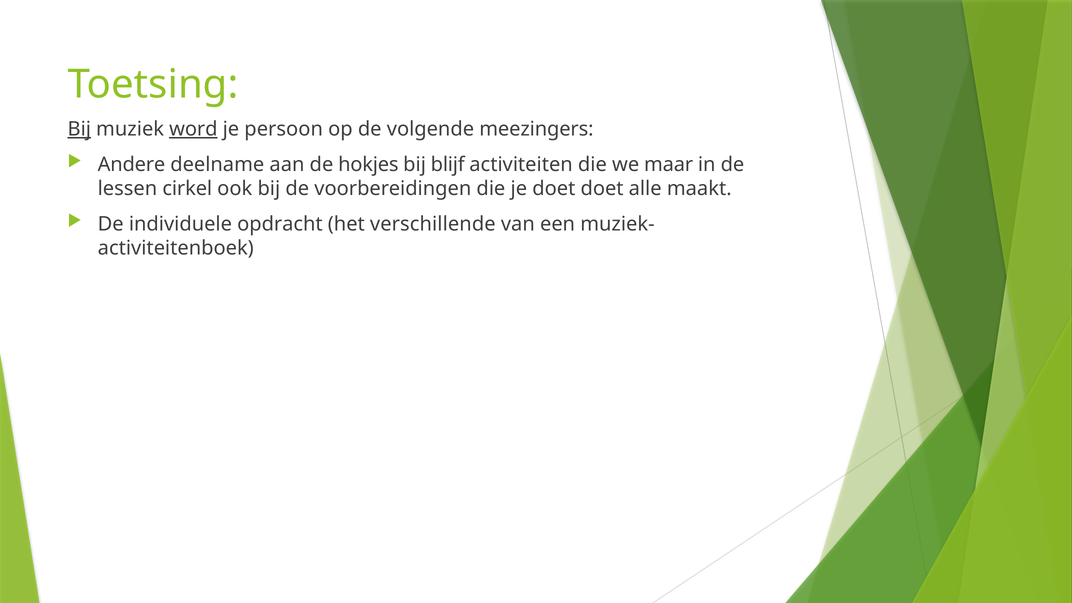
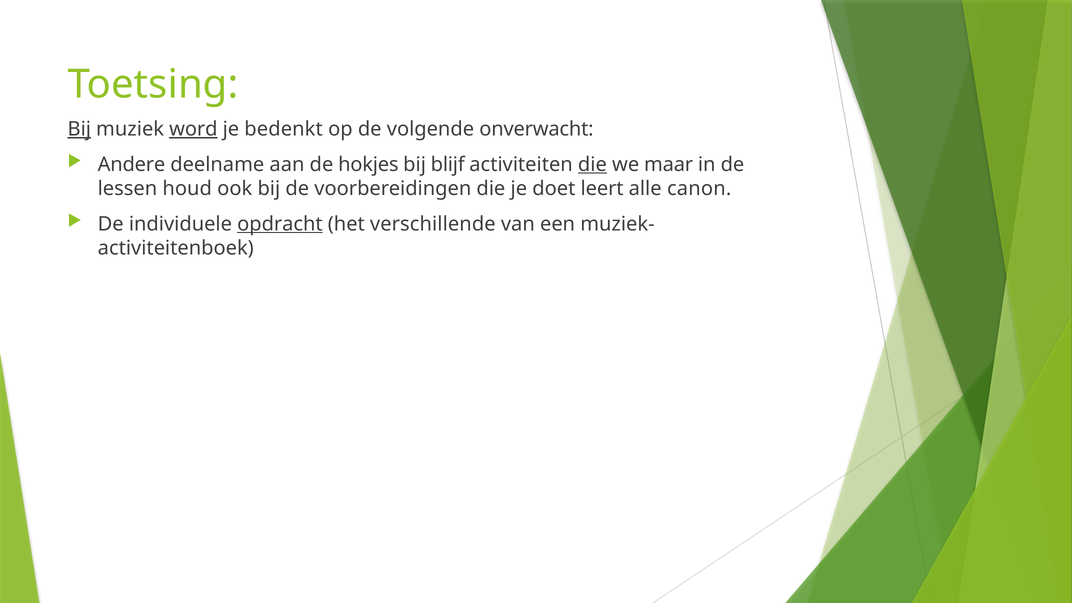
persoon: persoon -> bedenkt
meezingers: meezingers -> onverwacht
die at (592, 164) underline: none -> present
cirkel: cirkel -> houd
doet doet: doet -> leert
maakt: maakt -> canon
opdracht underline: none -> present
